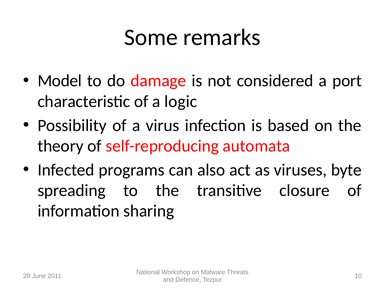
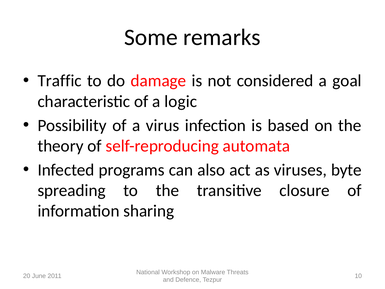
Model: Model -> Traffic
port: port -> goal
